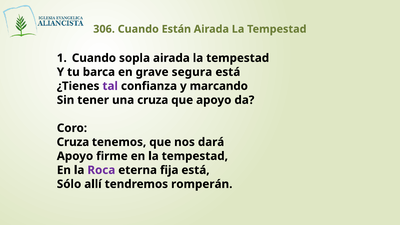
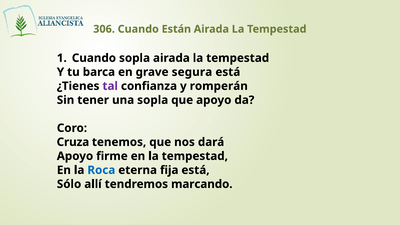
marcando: marcando -> romperán
una cruza: cruza -> sopla
Roca colour: purple -> blue
romperán: romperán -> marcando
